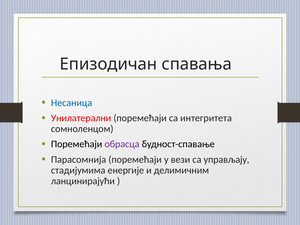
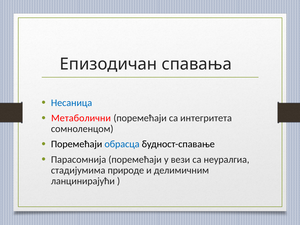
Унилатерални: Унилатерални -> Метаболични
обрасца colour: purple -> blue
управљају: управљају -> неуралгиа
eнeргиje: eнeргиje -> природе
